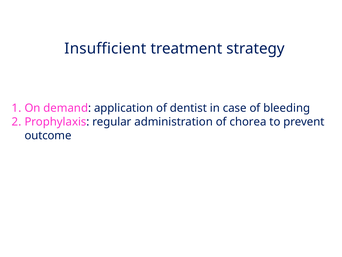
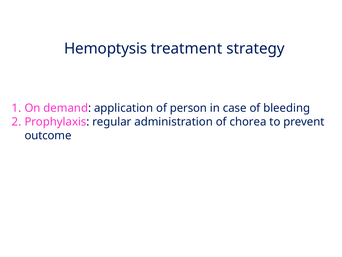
Insufficient: Insufficient -> Hemoptysis
dentist: dentist -> person
